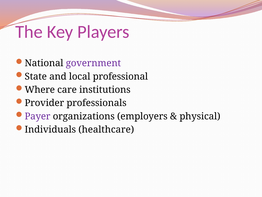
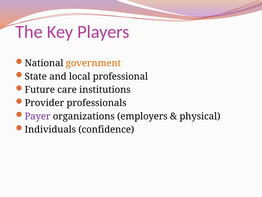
government colour: purple -> orange
Where: Where -> Future
healthcare: healthcare -> confidence
